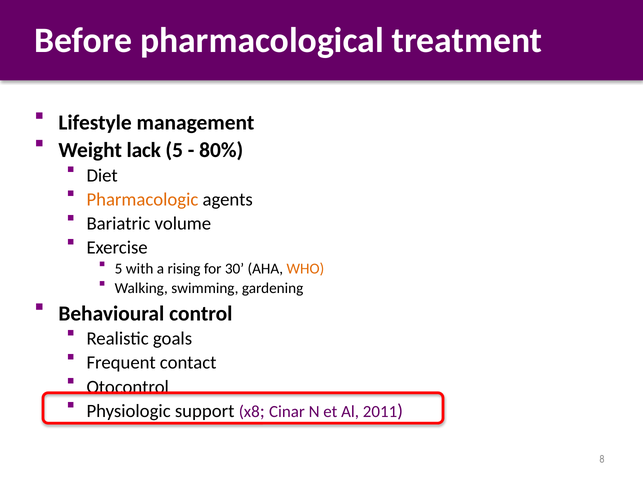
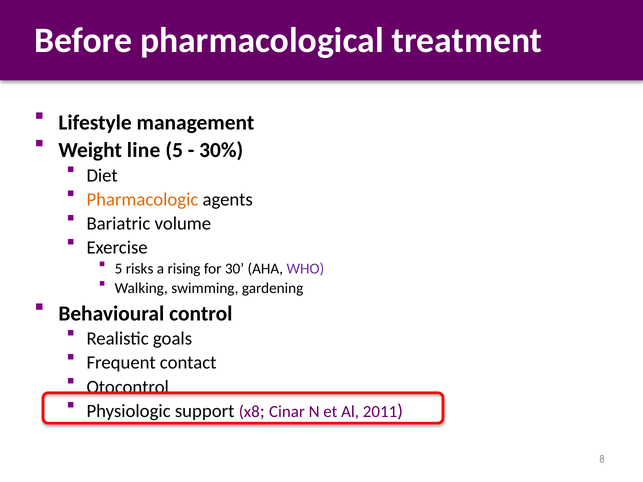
lack: lack -> line
80%: 80% -> 30%
with: with -> risks
WHO colour: orange -> purple
